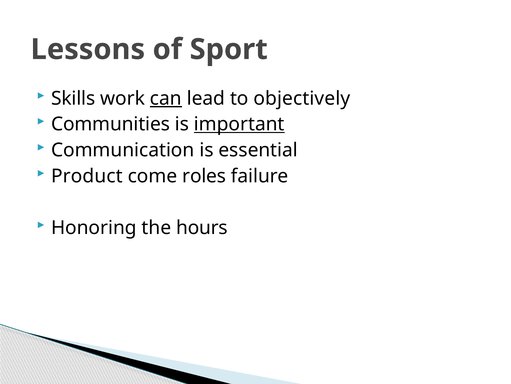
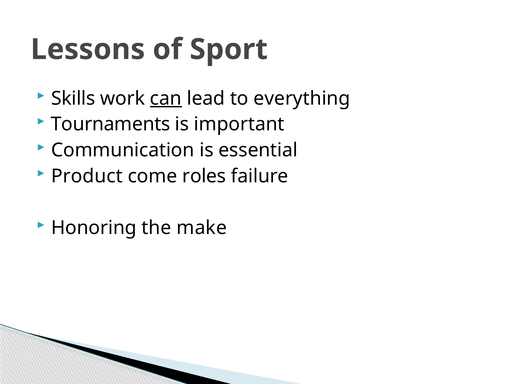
objectively: objectively -> everything
Communities: Communities -> Tournaments
important underline: present -> none
hours: hours -> make
